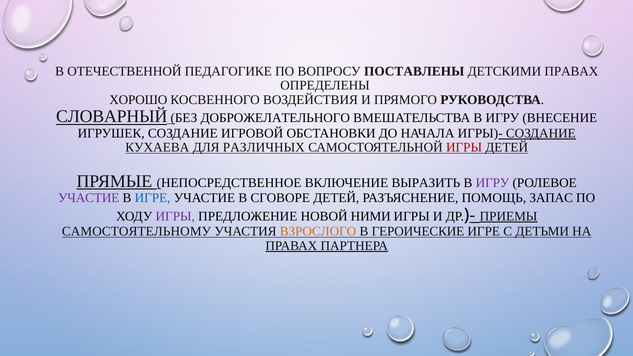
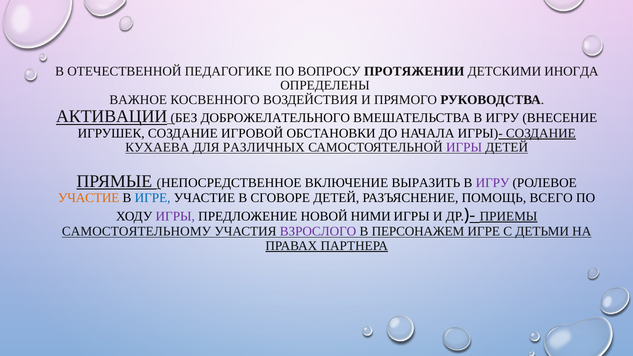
ПОСТАВЛЕНЫ: ПОСТАВЛЕНЫ -> ПРОТЯЖЕНИИ
ДЕТСКИМИ ПРАВАХ: ПРАВАХ -> ИНОГДА
ХОРОШО: ХОРОШО -> ВАЖНОЕ
СЛОВАРНЫЙ: СЛОВАРНЫЙ -> АКТИВАЦИИ
ИГРЫ at (464, 148) colour: red -> purple
УЧАСТИЕ at (89, 198) colour: purple -> orange
ЗАПАС: ЗАПАС -> ВСЕГО
ВЗРОСЛОГО colour: orange -> purple
ГЕРОИЧЕСКИЕ: ГЕРОИЧЕСКИЕ -> ПЕРСОНАЖЕМ
